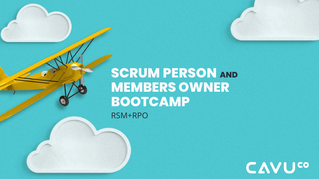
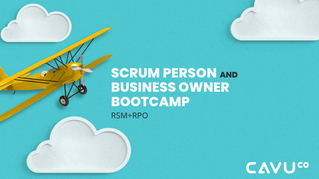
MEMBERS: MEMBERS -> BUSINESS
